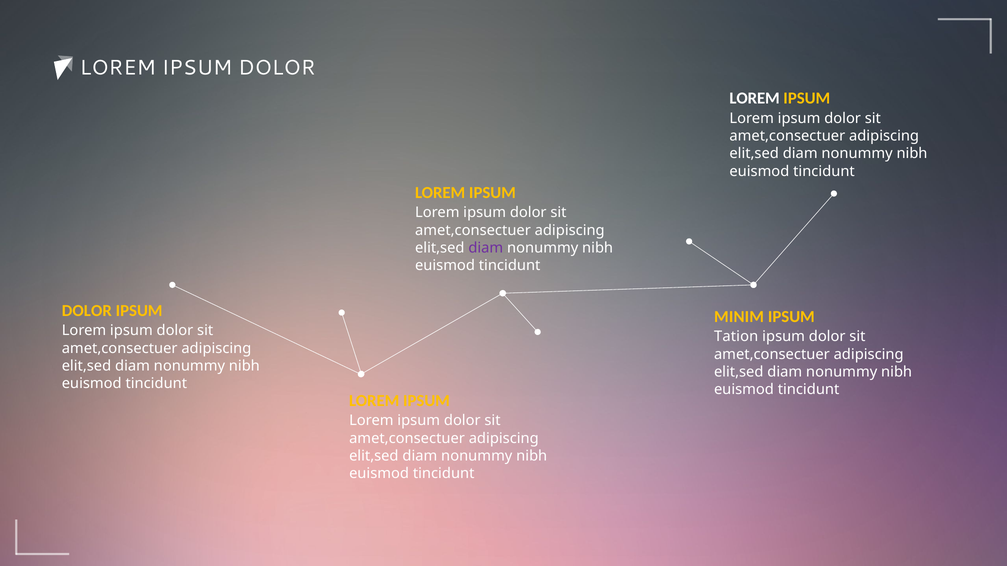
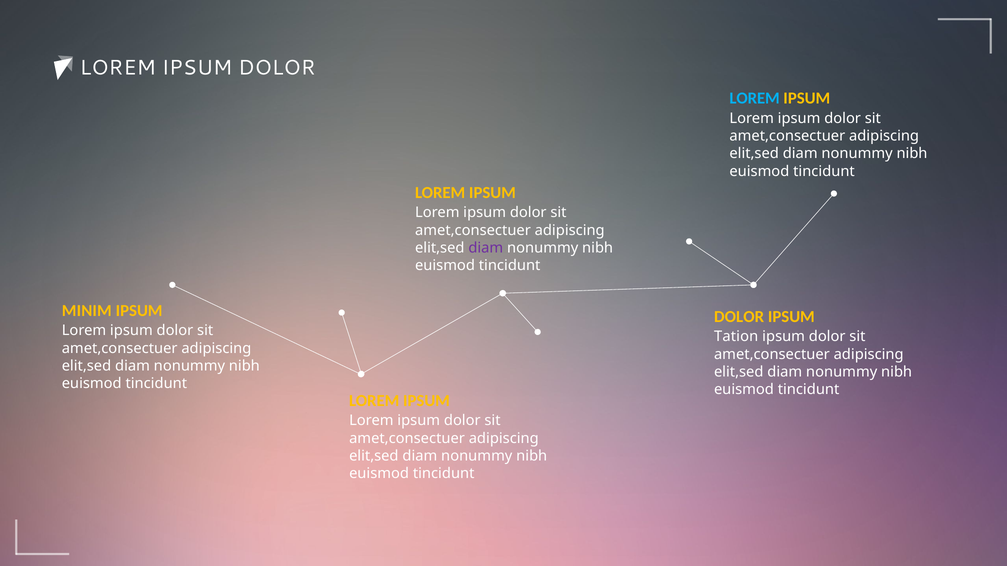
LOREM at (755, 99) colour: white -> light blue
DOLOR at (87, 311): DOLOR -> MINIM
MINIM at (739, 317): MINIM -> DOLOR
